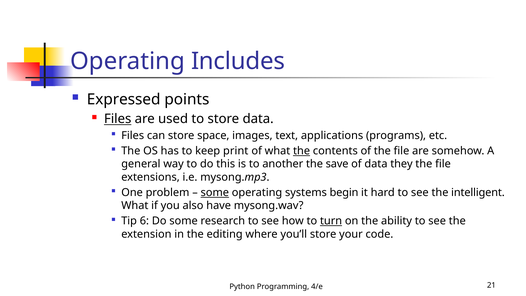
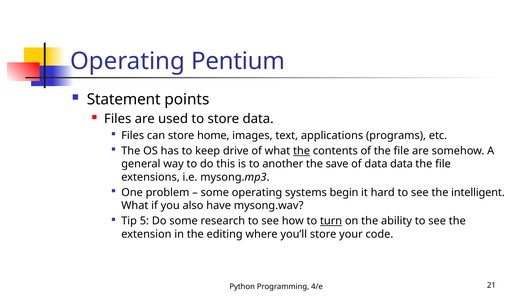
Includes: Includes -> Pentium
Expressed: Expressed -> Statement
Files at (118, 119) underline: present -> none
space: space -> home
print: print -> drive
data they: they -> data
some at (215, 192) underline: present -> none
6: 6 -> 5
